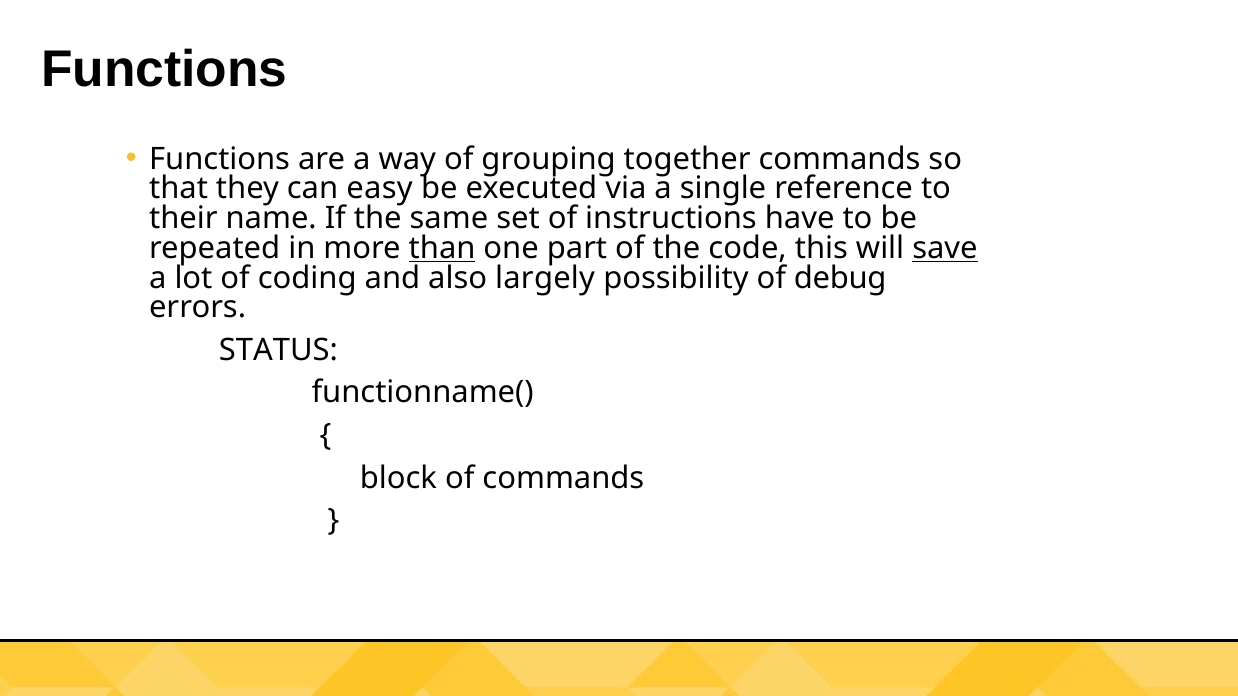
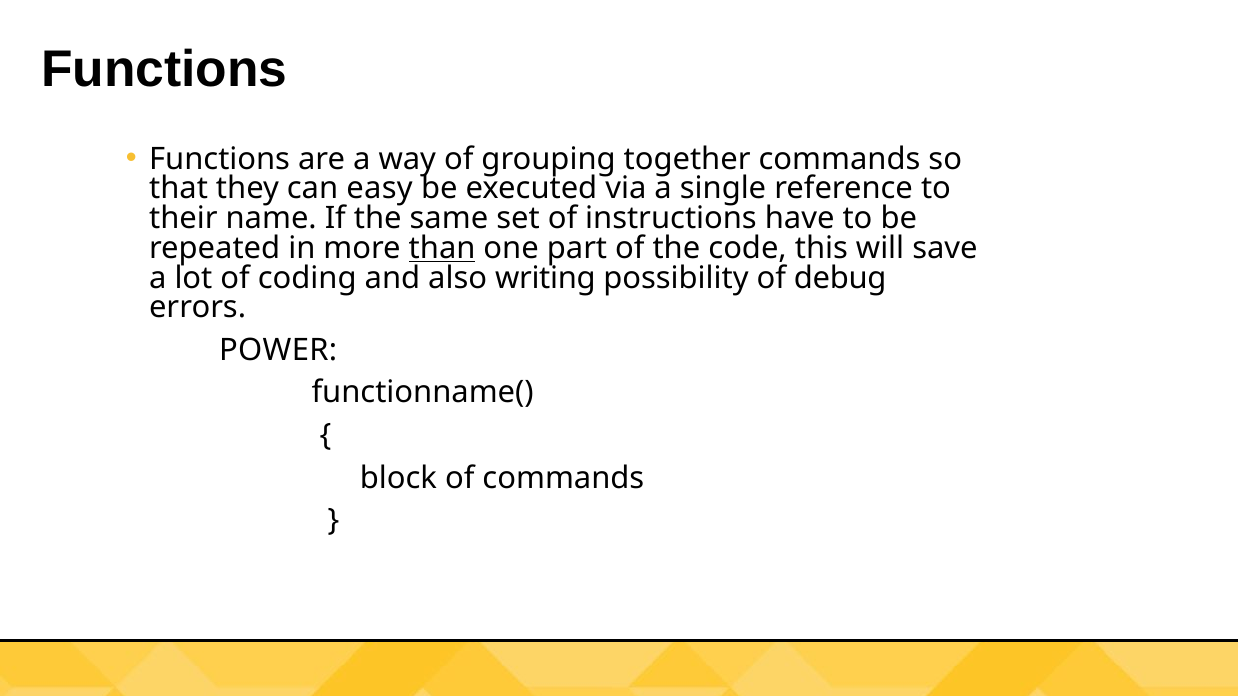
save underline: present -> none
largely: largely -> writing
STATUS: STATUS -> POWER
